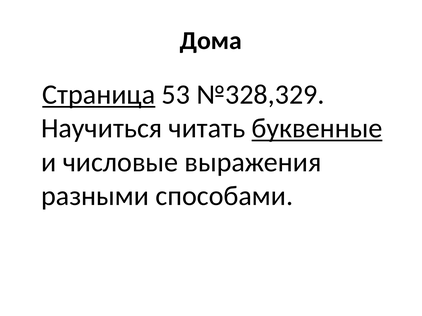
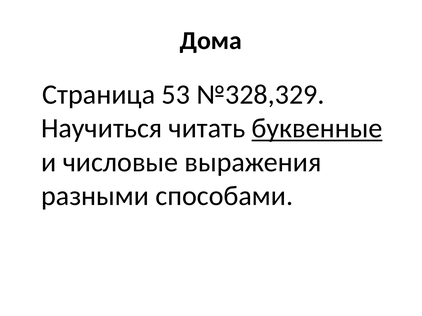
Страница underline: present -> none
